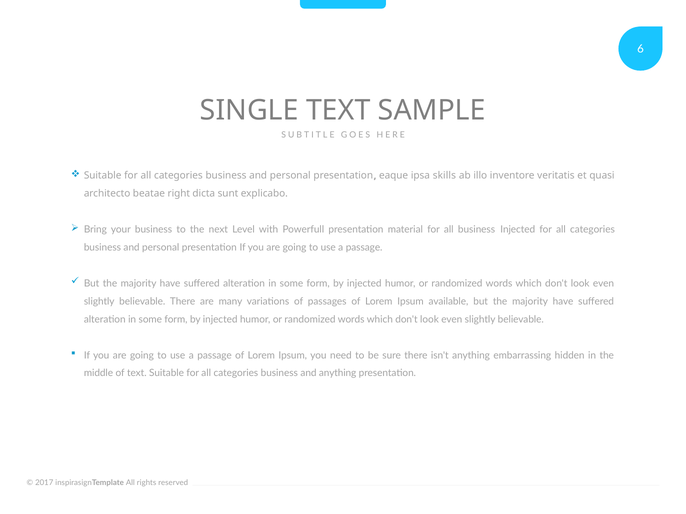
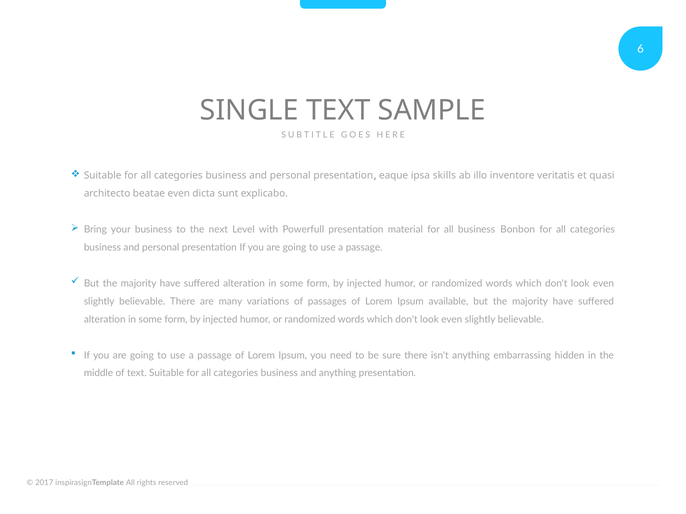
beatae right: right -> even
business Injected: Injected -> Bonbon
